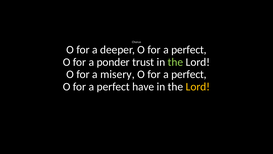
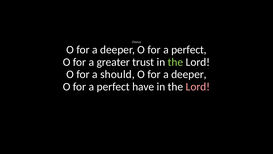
ponder: ponder -> greater
misery: misery -> should
perfect at (189, 74): perfect -> deeper
Lord at (198, 86) colour: yellow -> pink
